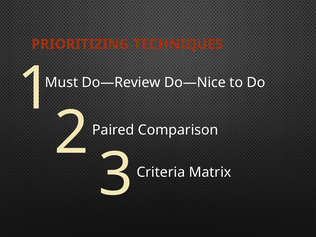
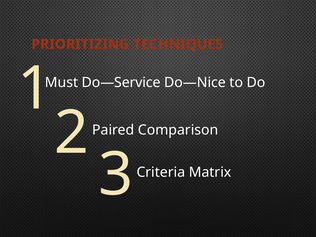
Do—Review: Do—Review -> Do—Service
